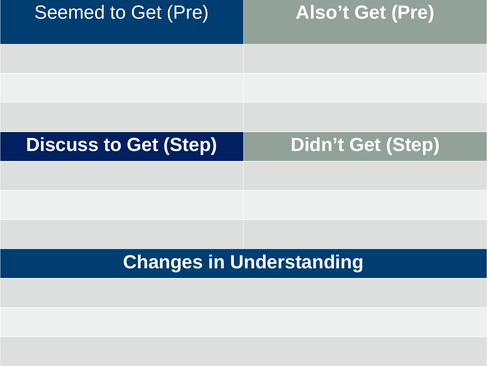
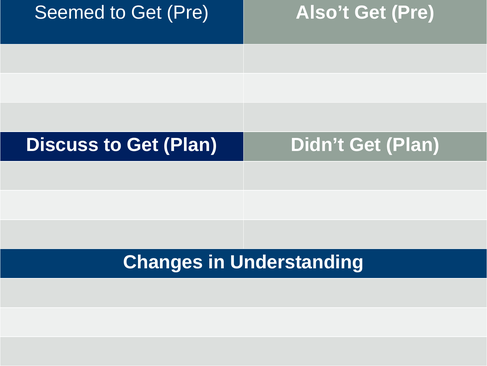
to Get Step: Step -> Plan
Didn’t Get Step: Step -> Plan
